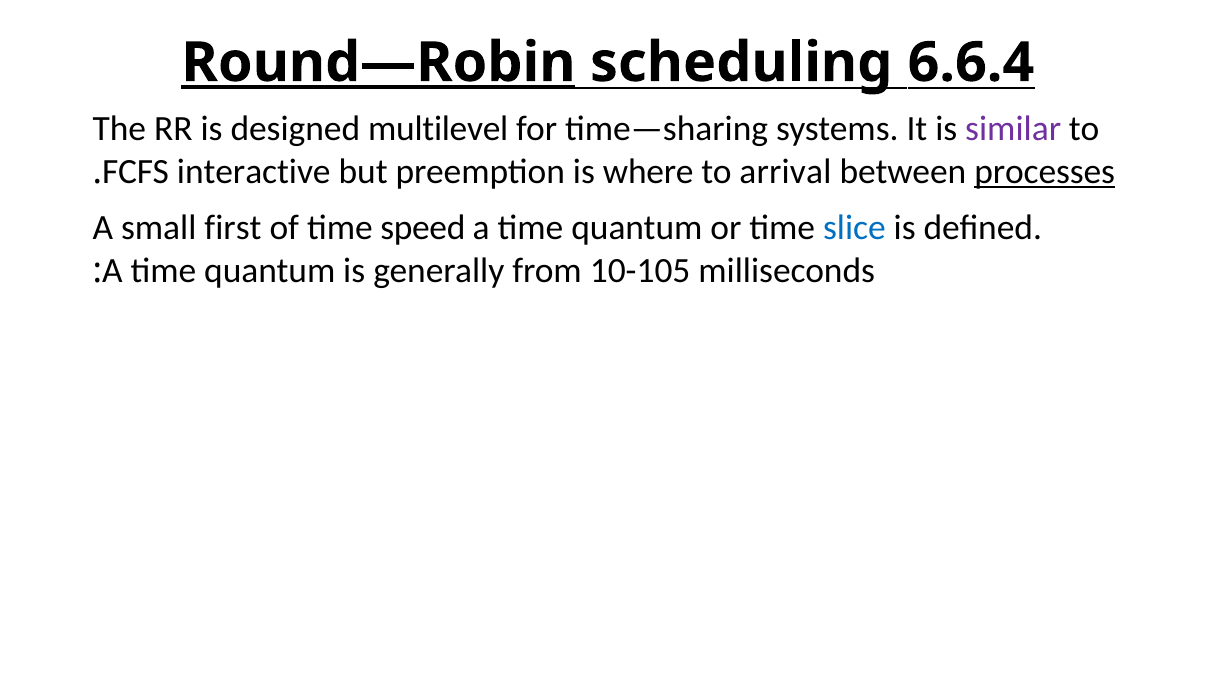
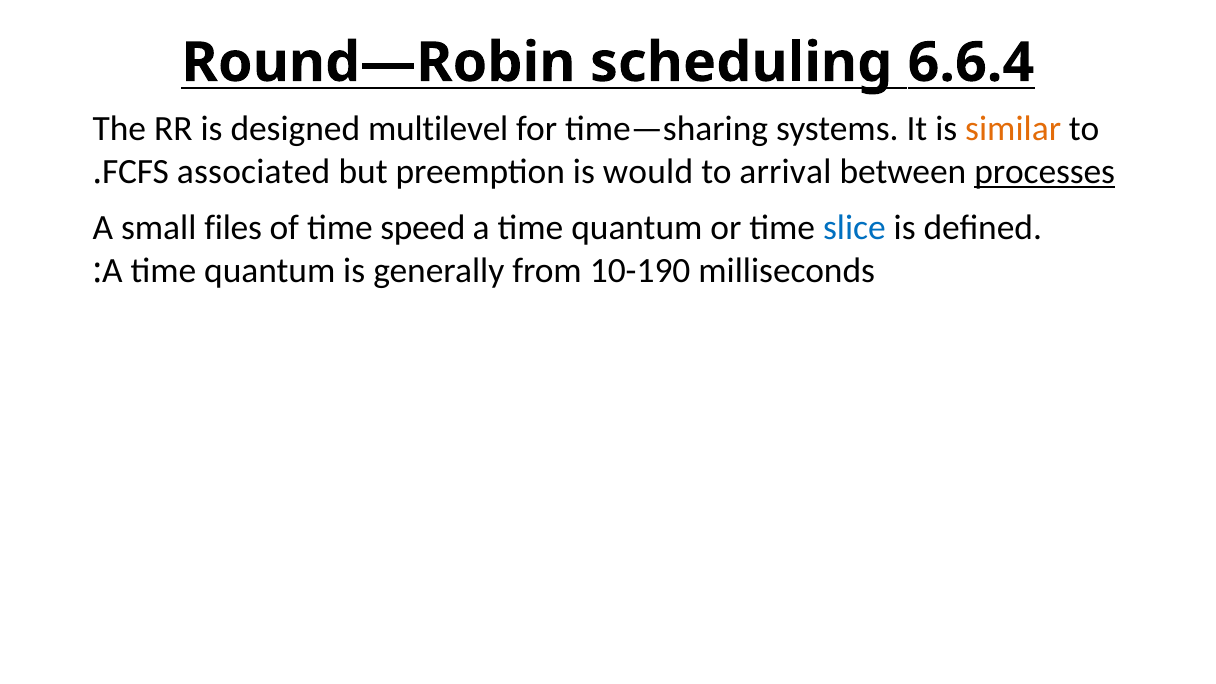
Round—Robin underline: present -> none
similar colour: purple -> orange
interactive: interactive -> associated
where: where -> would
first: first -> files
10-105: 10-105 -> 10-190
